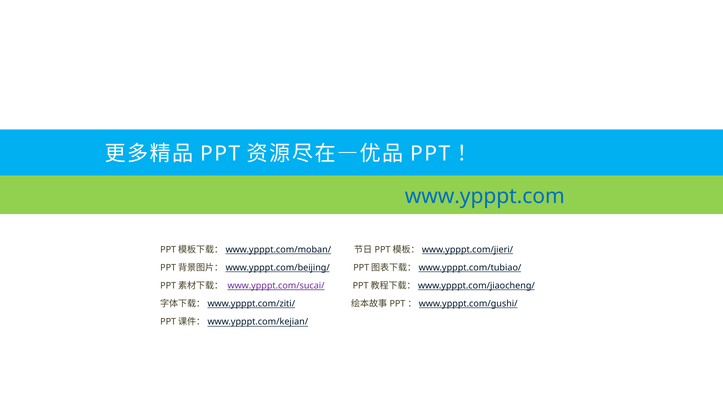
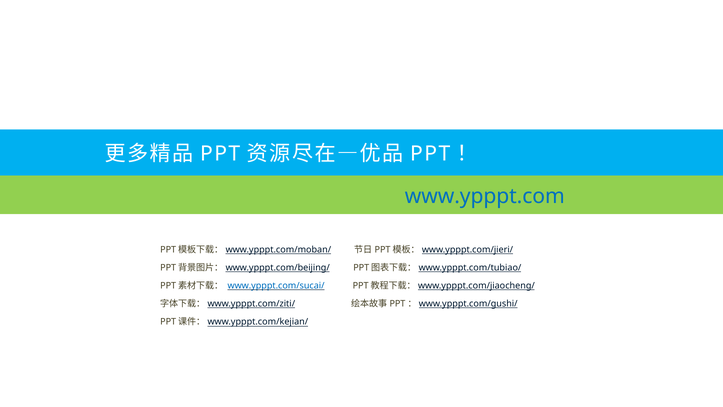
www.ypppt.com/sucai/ colour: purple -> blue
